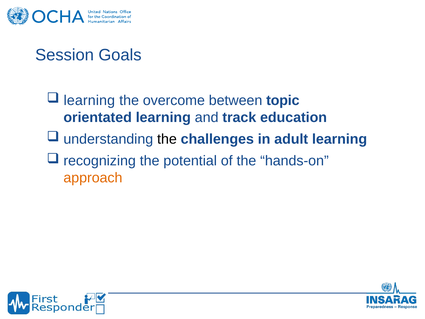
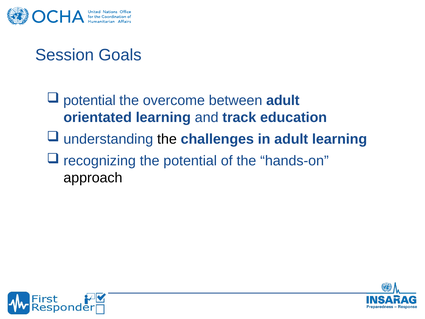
learning at (89, 100): learning -> potential
between topic: topic -> adult
approach colour: orange -> black
